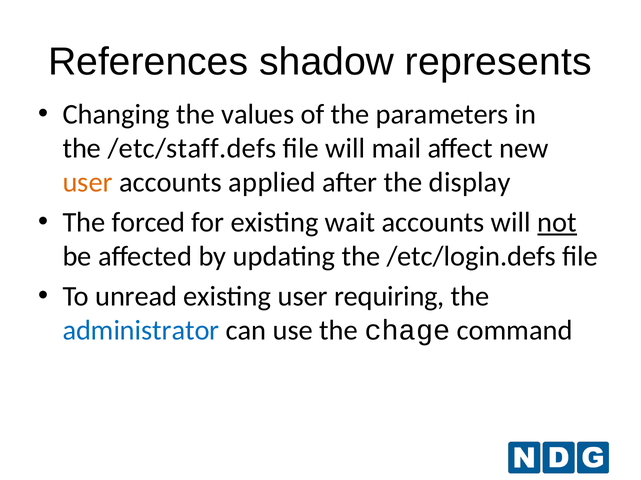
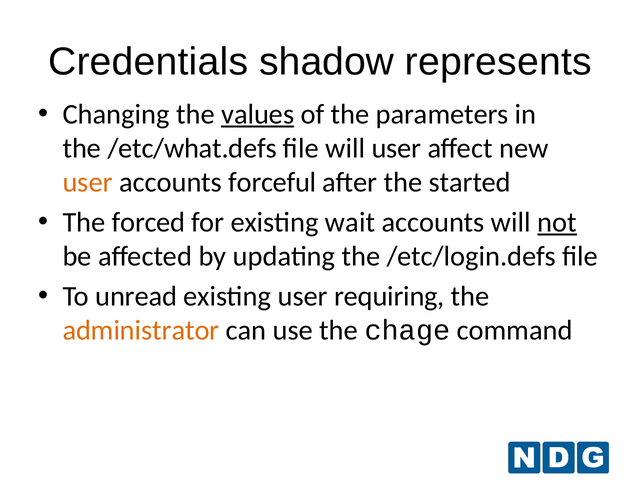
References: References -> Credentials
values underline: none -> present
/etc/staff.defs: /etc/staff.defs -> /etc/what.defs
will mail: mail -> user
applied: applied -> forceful
display: display -> started
administrator colour: blue -> orange
